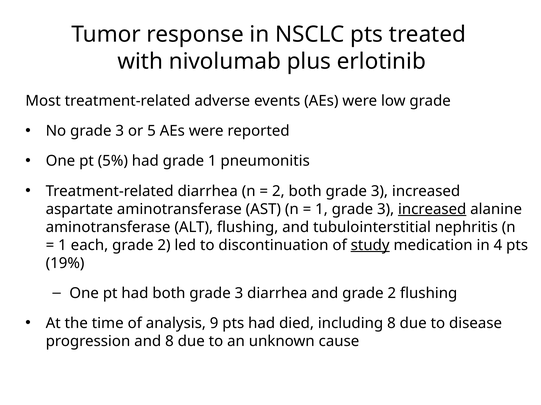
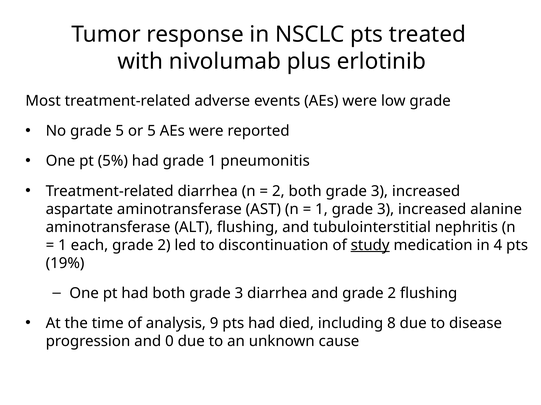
No grade 3: 3 -> 5
increased at (432, 209) underline: present -> none
and 8: 8 -> 0
